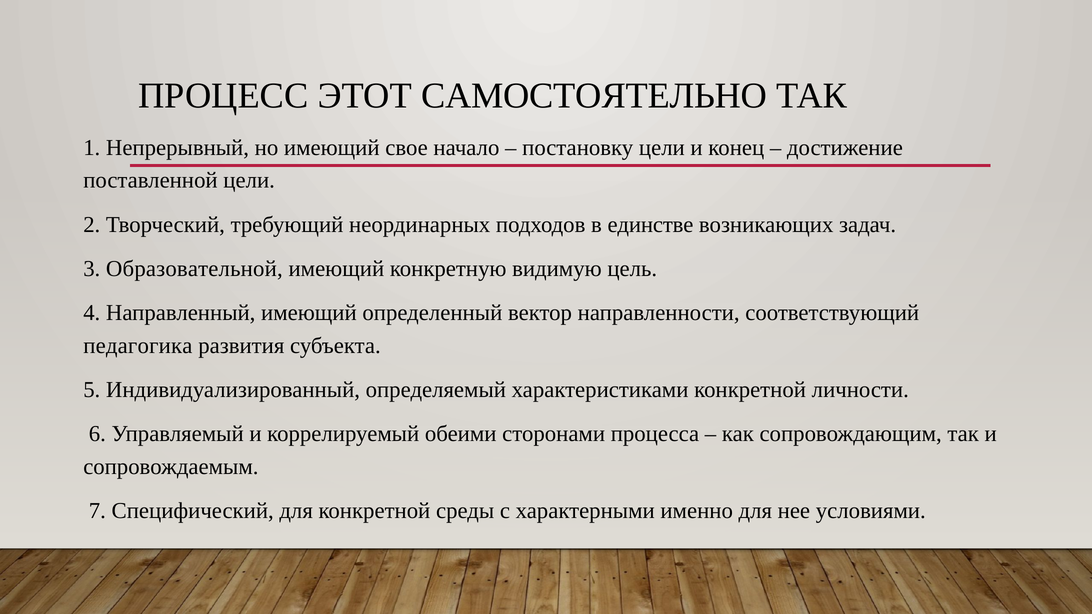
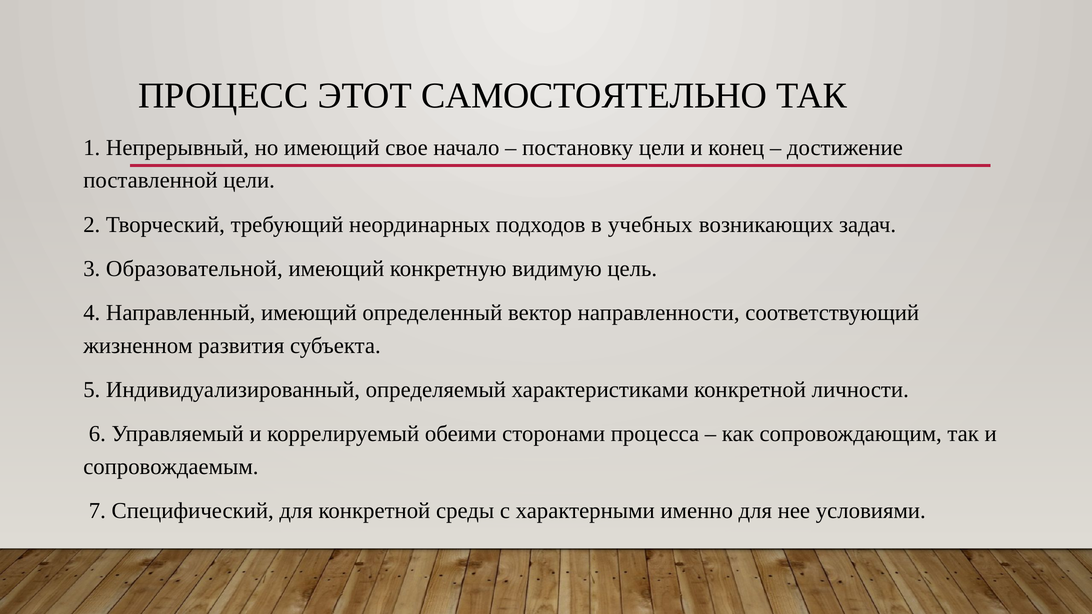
единстве: единстве -> учебных
педагогика: педагогика -> жизненном
